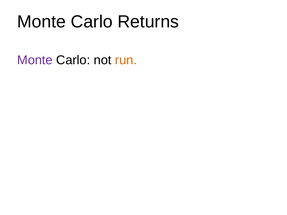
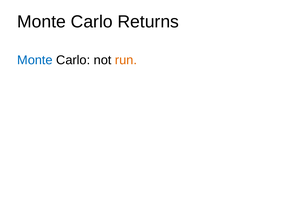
Monte at (35, 60) colour: purple -> blue
